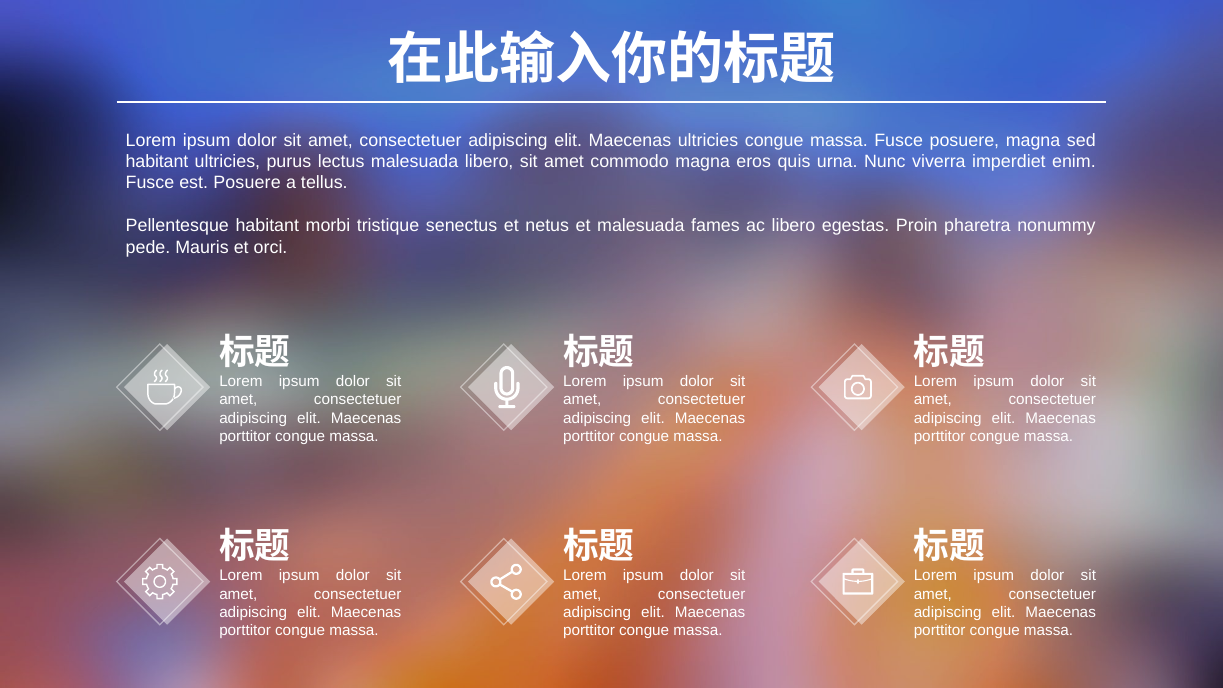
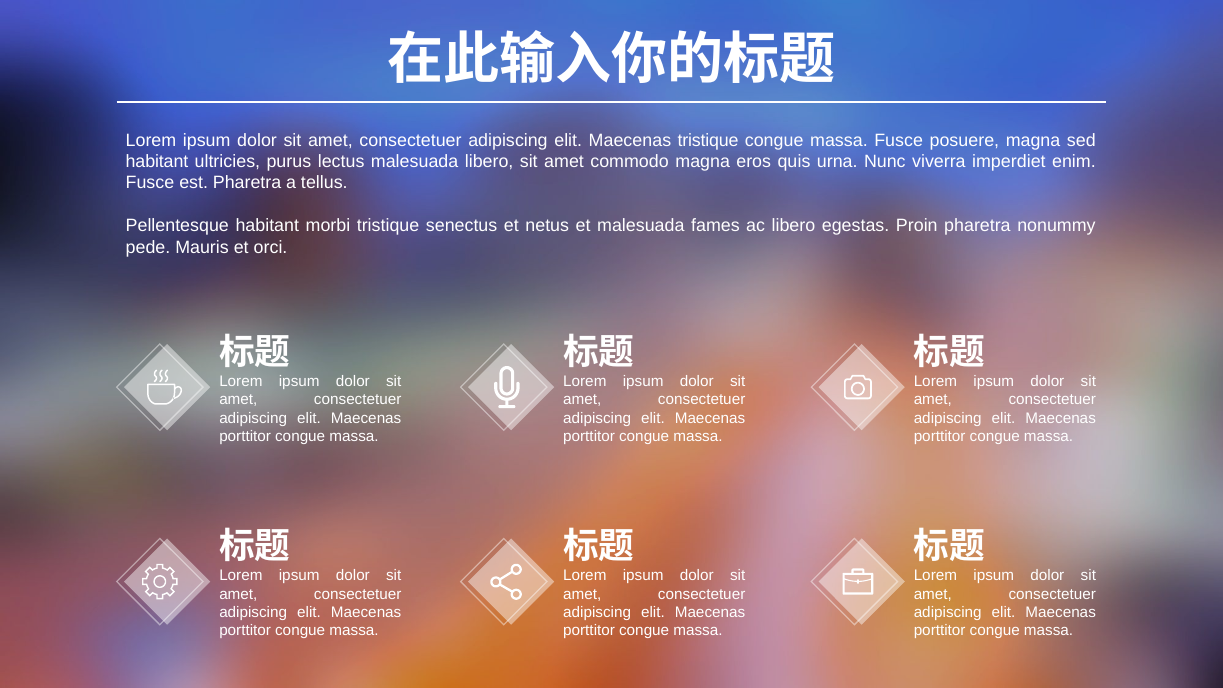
Maecenas ultricies: ultricies -> tristique
est Posuere: Posuere -> Pharetra
